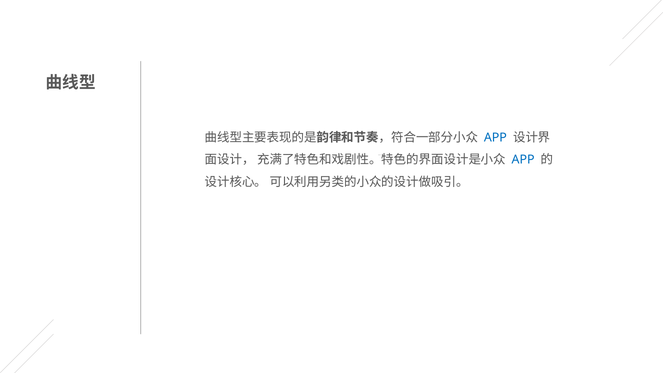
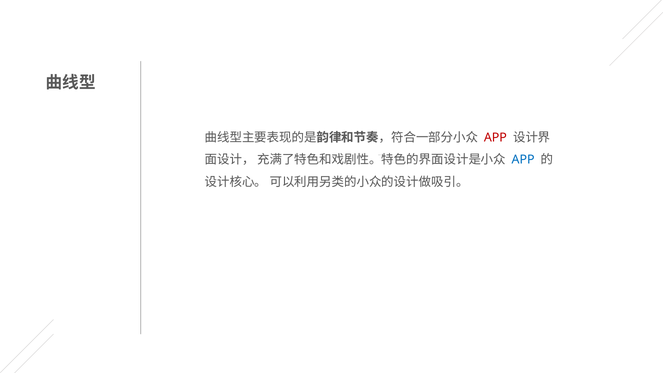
APP at (495, 137) colour: blue -> red
